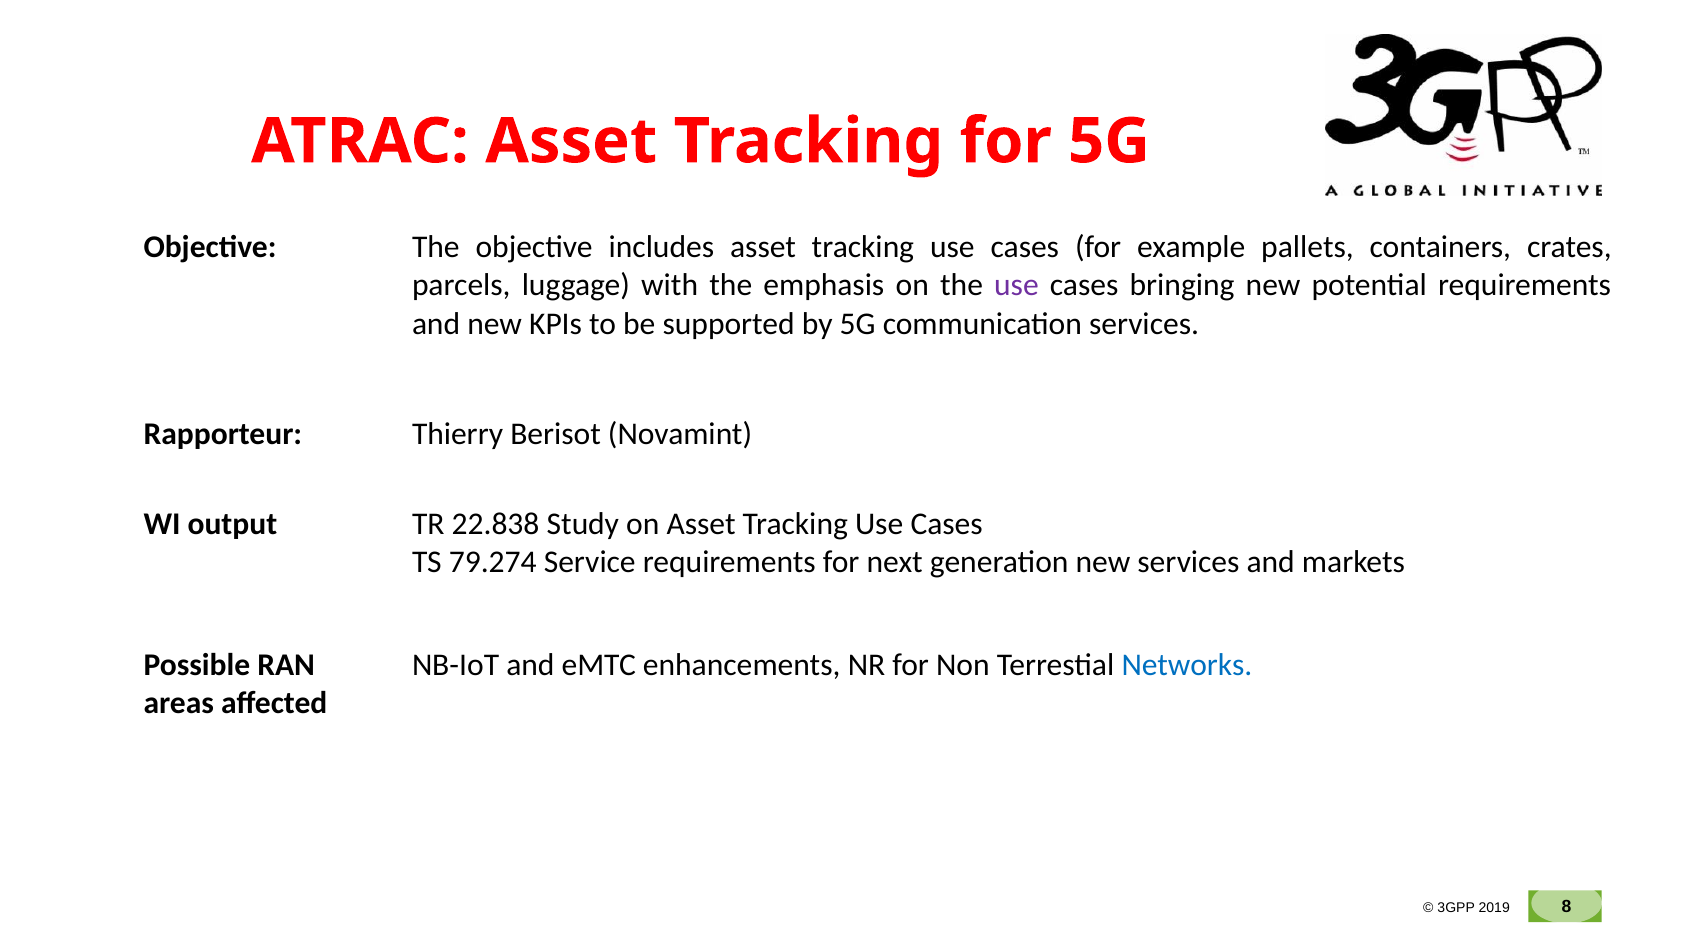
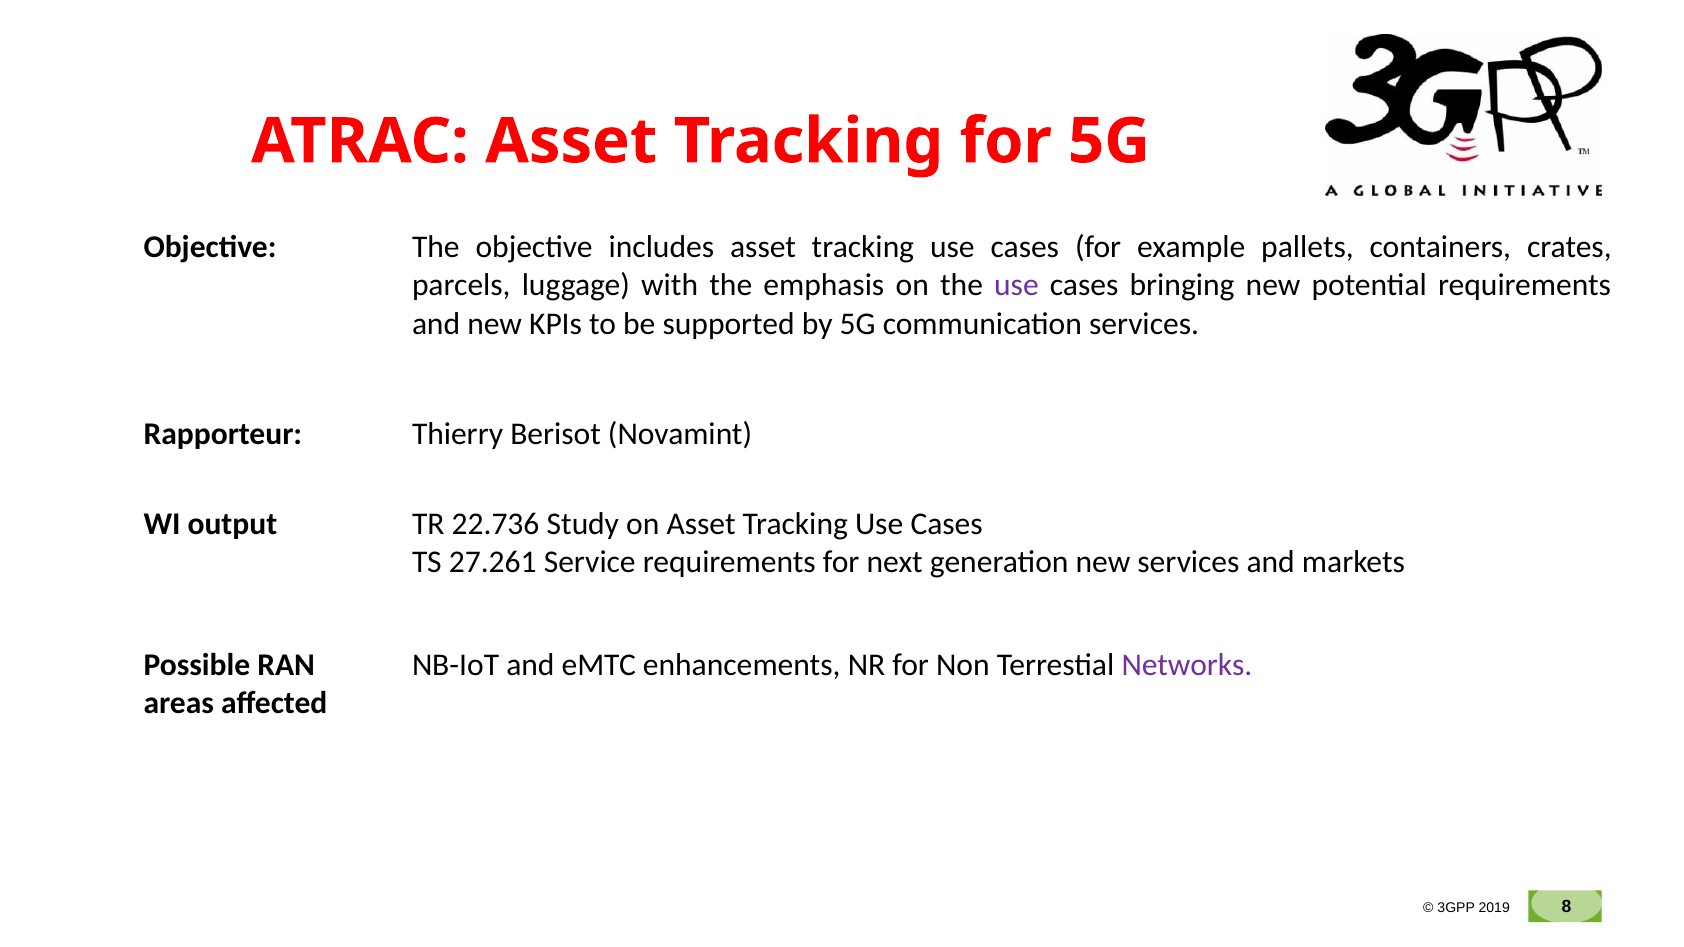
22.838: 22.838 -> 22.736
79.274: 79.274 -> 27.261
Networks colour: blue -> purple
